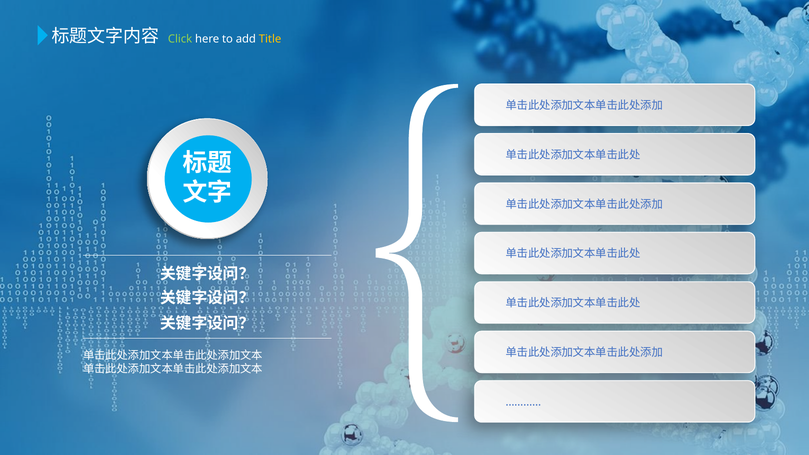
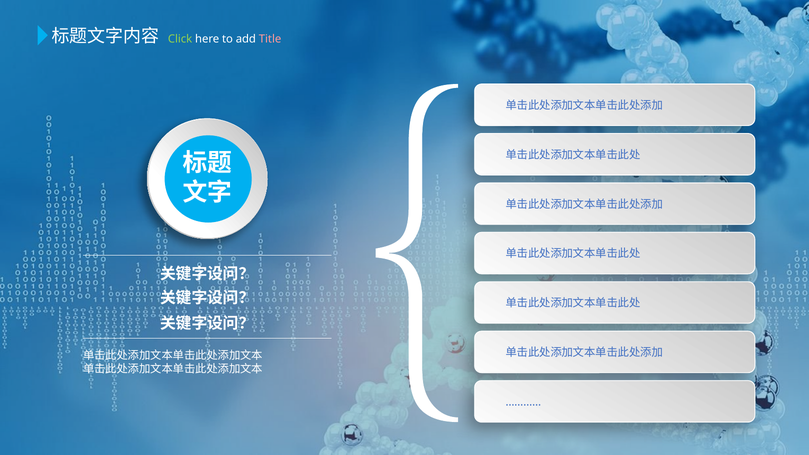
Title colour: yellow -> pink
